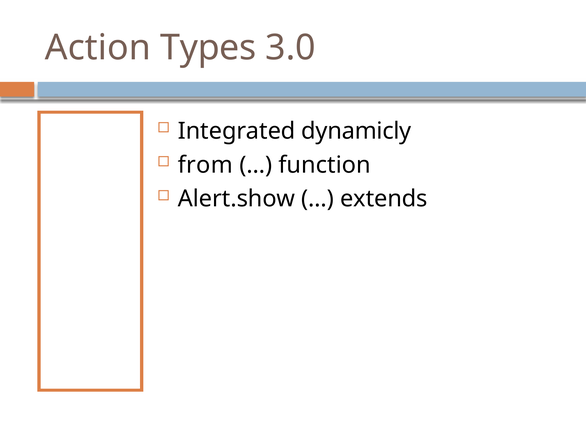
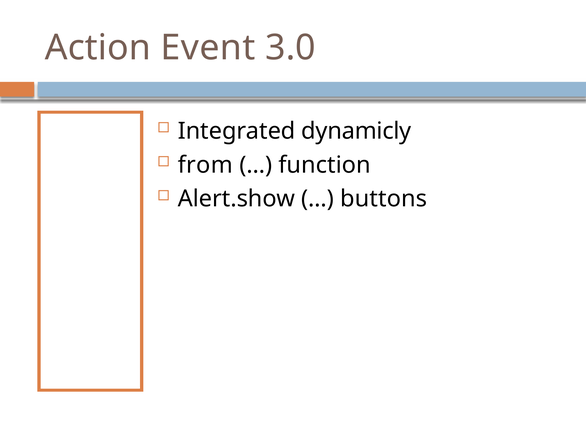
Types: Types -> Event
extends: extends -> buttons
